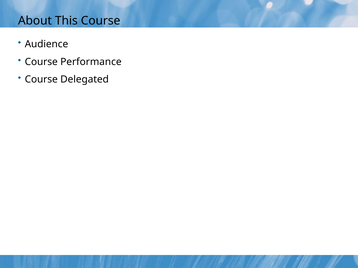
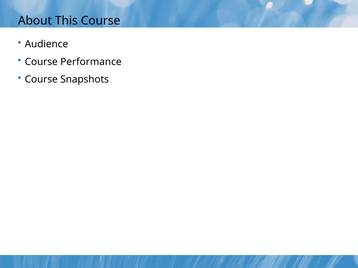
Delegated: Delegated -> Snapshots
